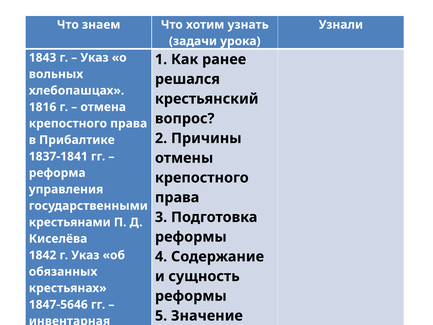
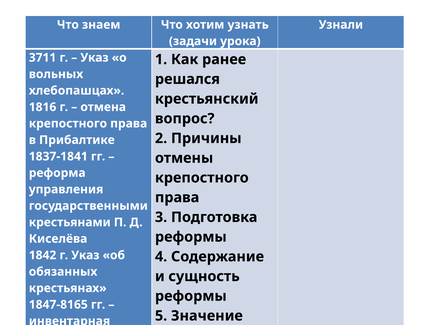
1843: 1843 -> 3711
1847-5646: 1847-5646 -> 1847-8165
